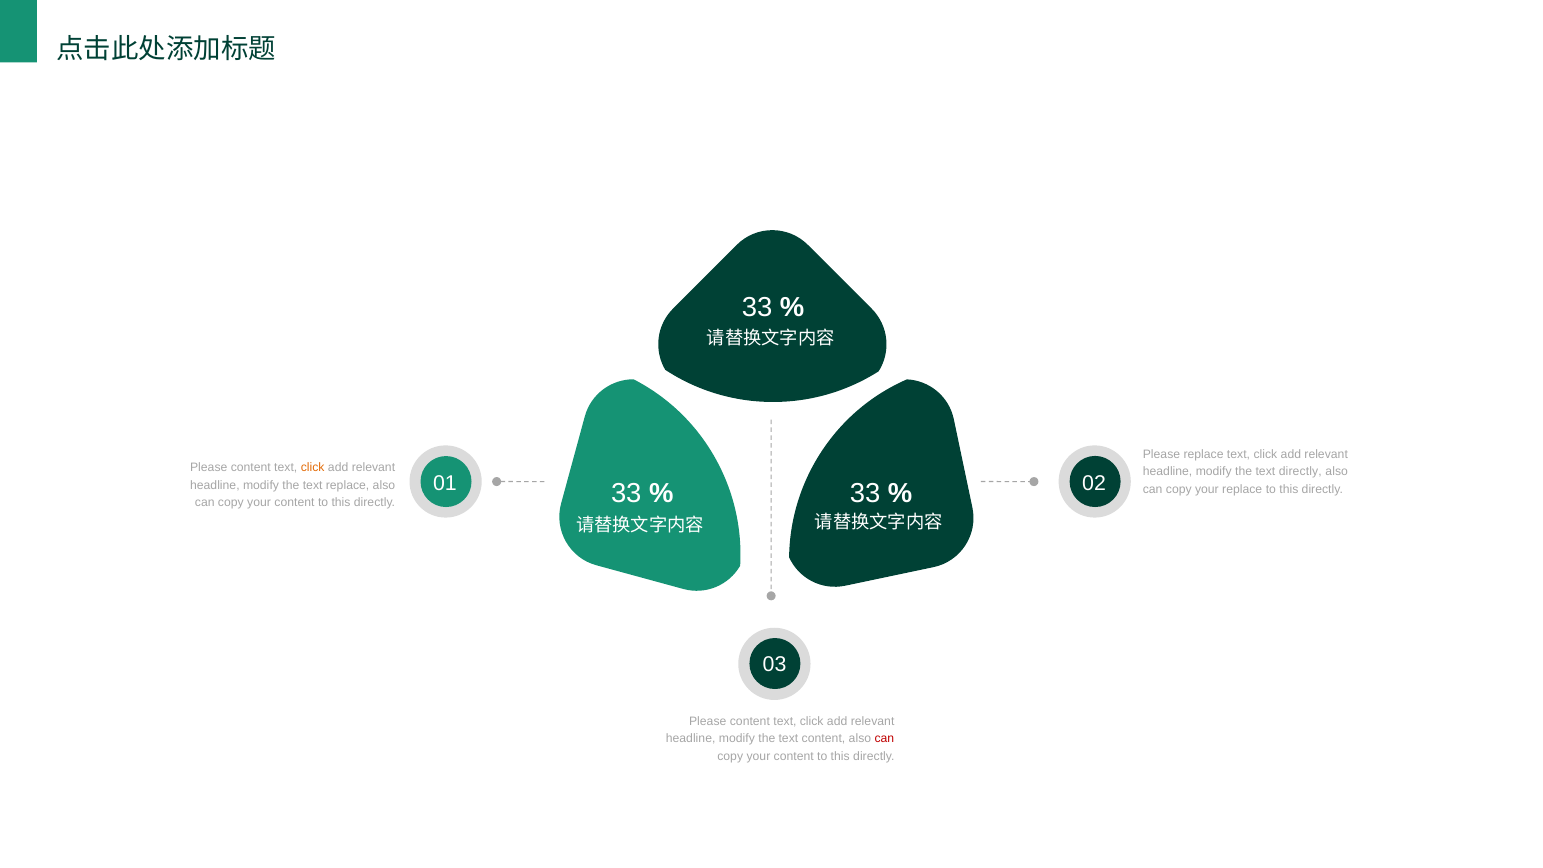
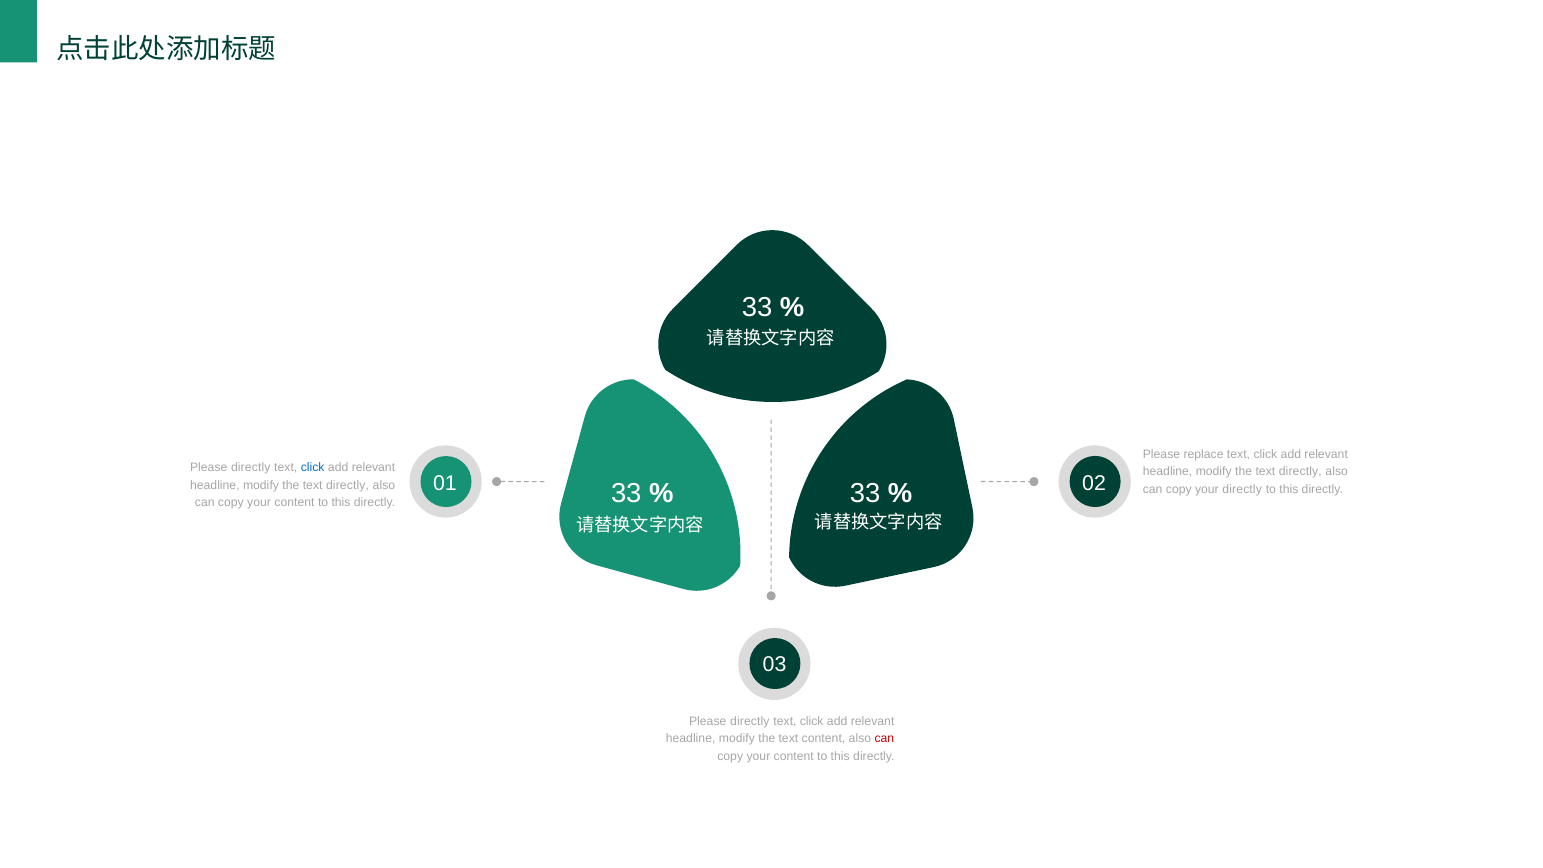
content at (251, 468): content -> directly
click at (313, 468) colour: orange -> blue
replace at (348, 485): replace -> directly
your replace: replace -> directly
content at (750, 721): content -> directly
